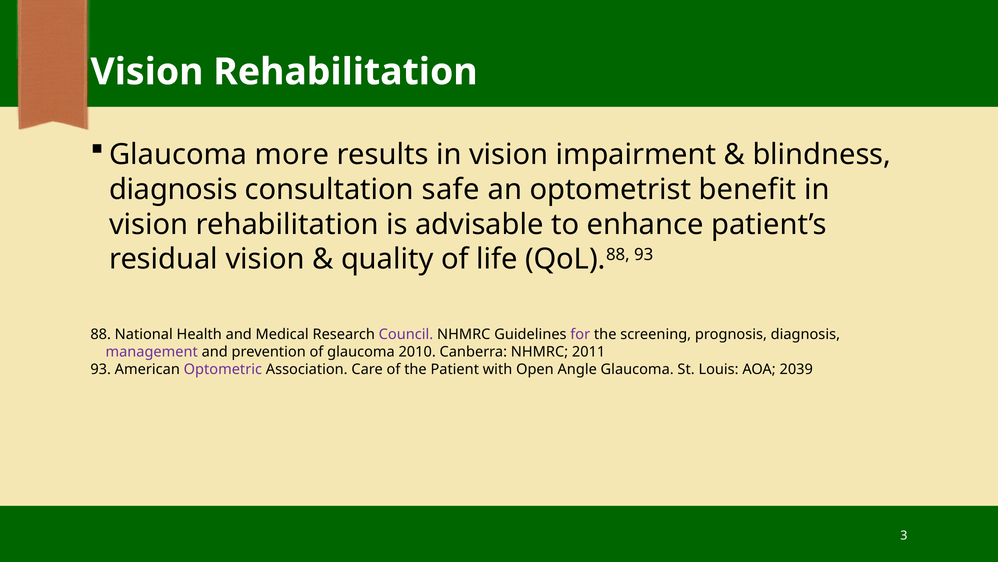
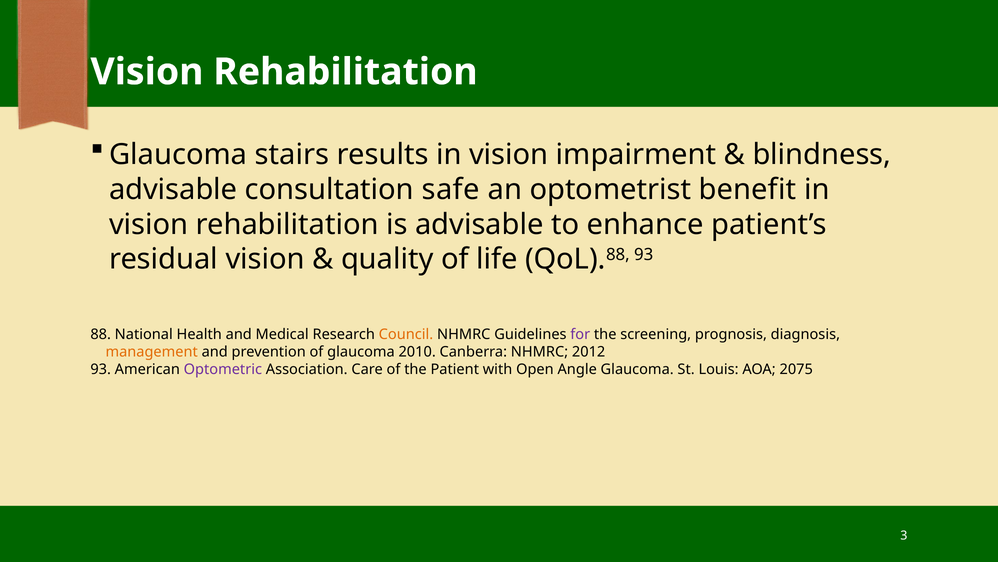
more: more -> stairs
diagnosis at (173, 189): diagnosis -> advisable
Council colour: purple -> orange
management colour: purple -> orange
2011: 2011 -> 2012
2039: 2039 -> 2075
